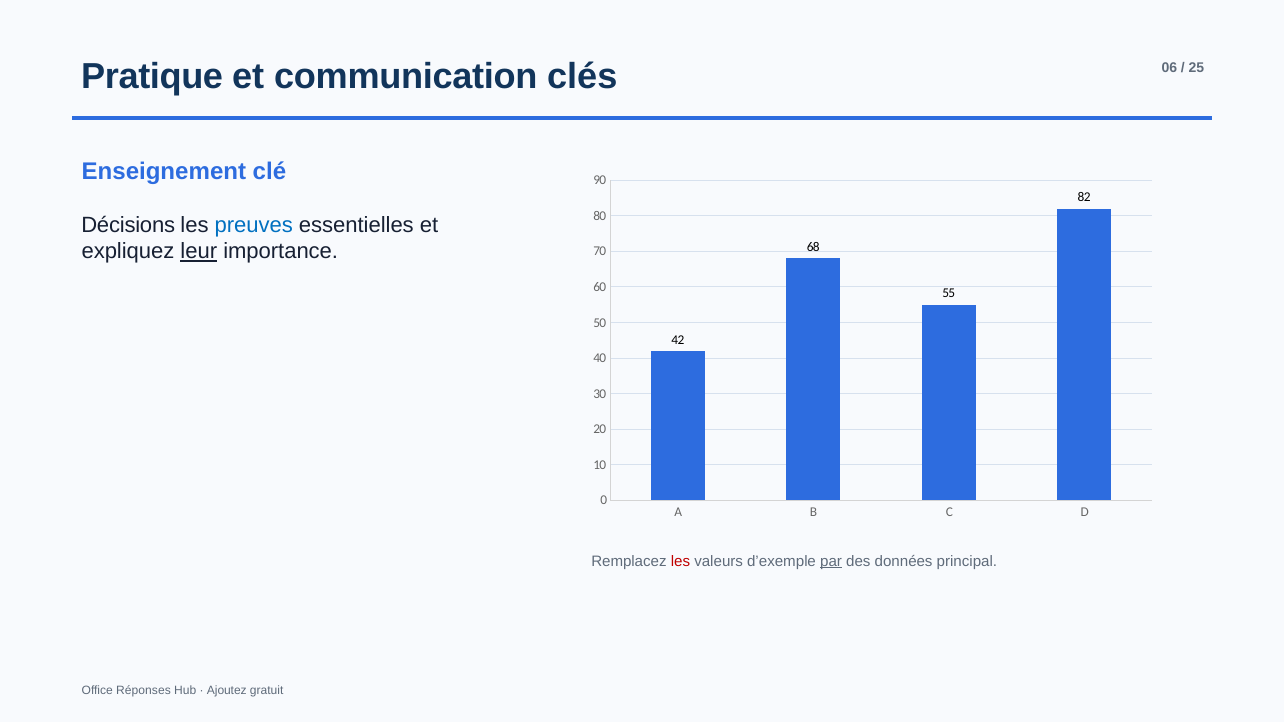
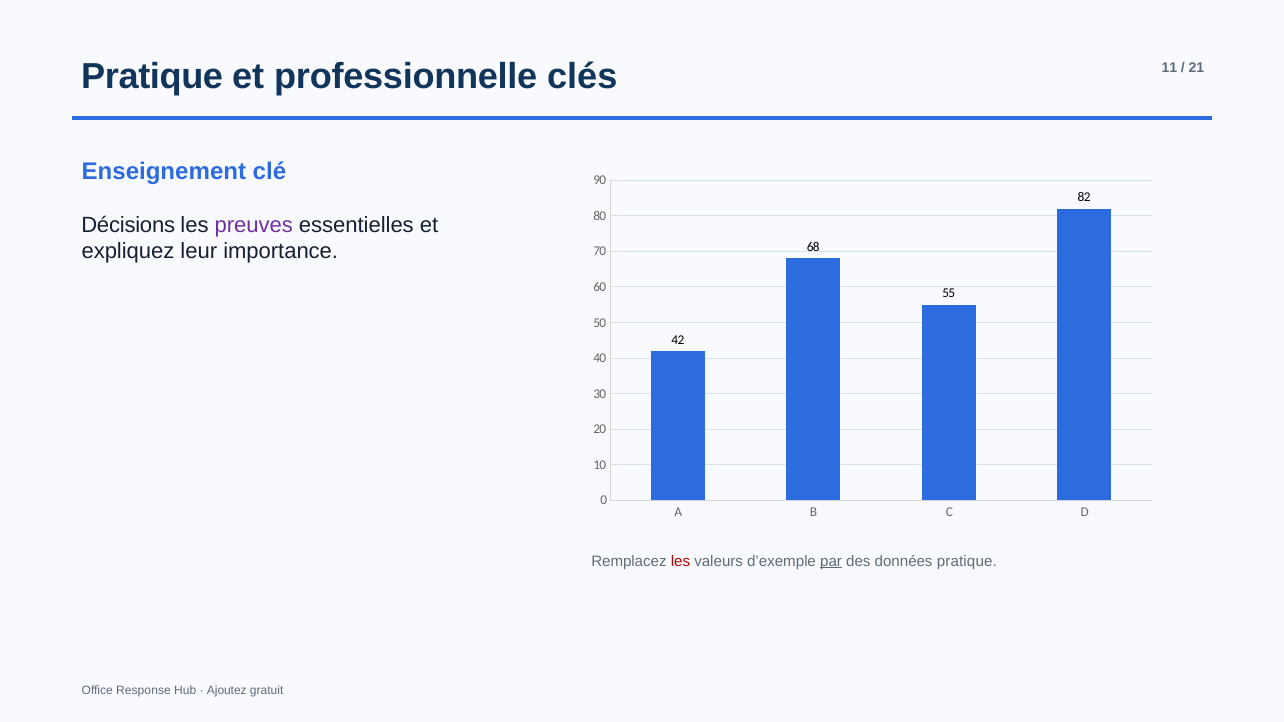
communication: communication -> professionnelle
06: 06 -> 11
25: 25 -> 21
preuves colour: blue -> purple
leur underline: present -> none
données principal: principal -> pratique
Réponses: Réponses -> Response
